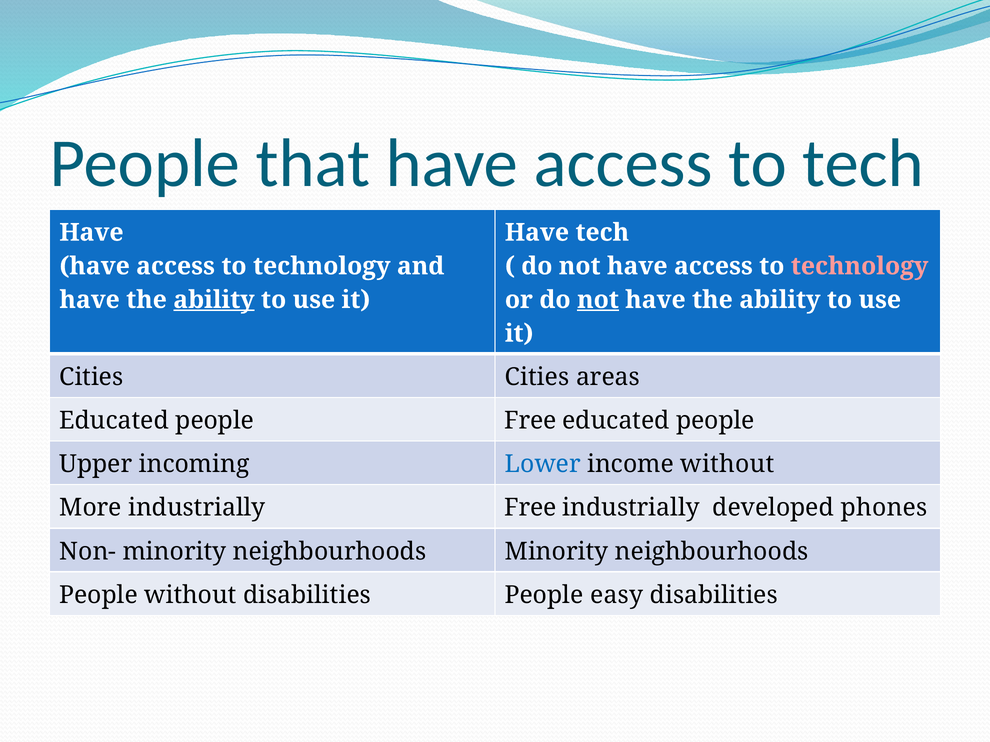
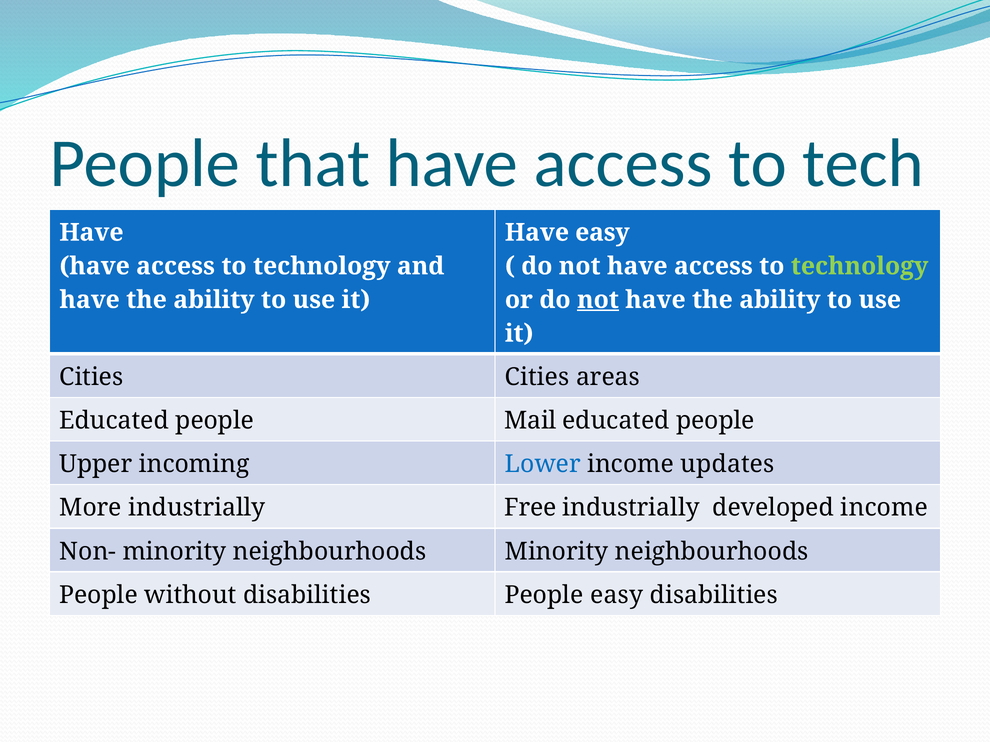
Have tech: tech -> easy
technology at (860, 266) colour: pink -> light green
ability at (214, 300) underline: present -> none
people Free: Free -> Mail
income without: without -> updates
developed phones: phones -> income
